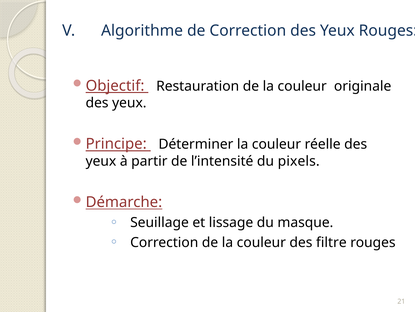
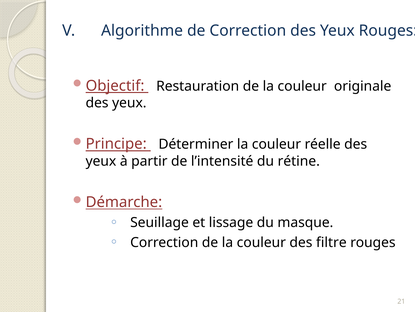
pixels: pixels -> rétine
